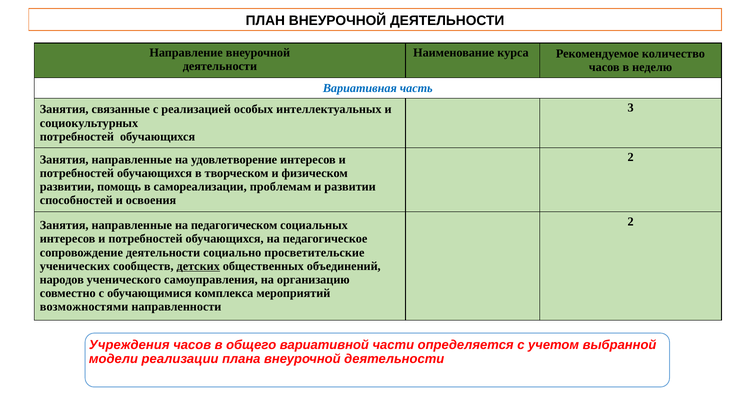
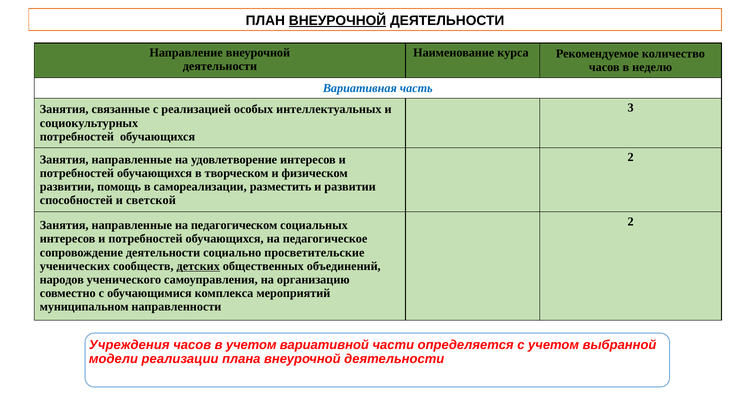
ВНЕУРОЧНОЙ at (338, 20) underline: none -> present
проблемам: проблемам -> разместить
освоения: освоения -> светской
возможностями: возможностями -> муниципальном
в общего: общего -> учетом
